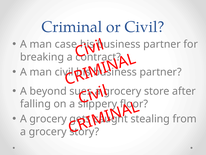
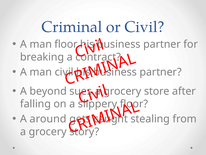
man case: case -> floor
grocery at (48, 119): grocery -> around
